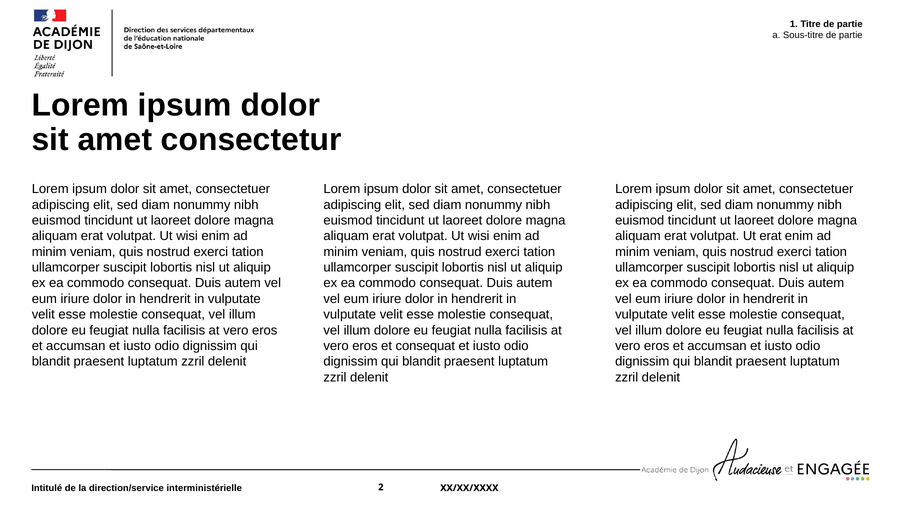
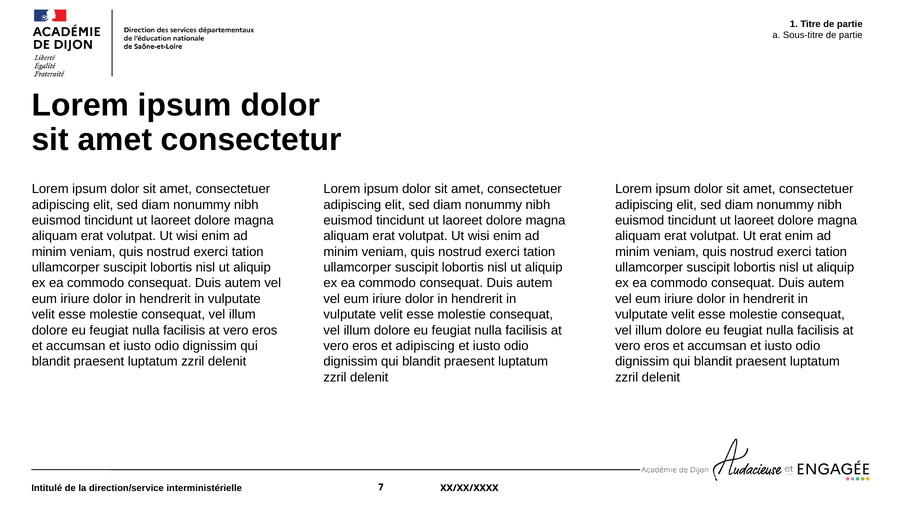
et consequat: consequat -> adipiscing
2: 2 -> 7
